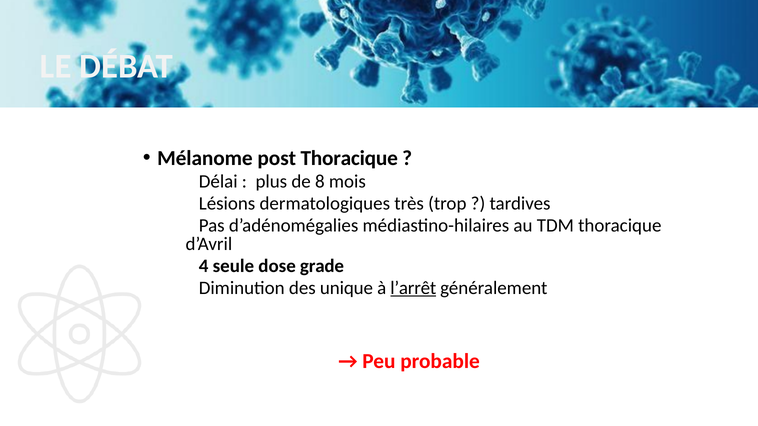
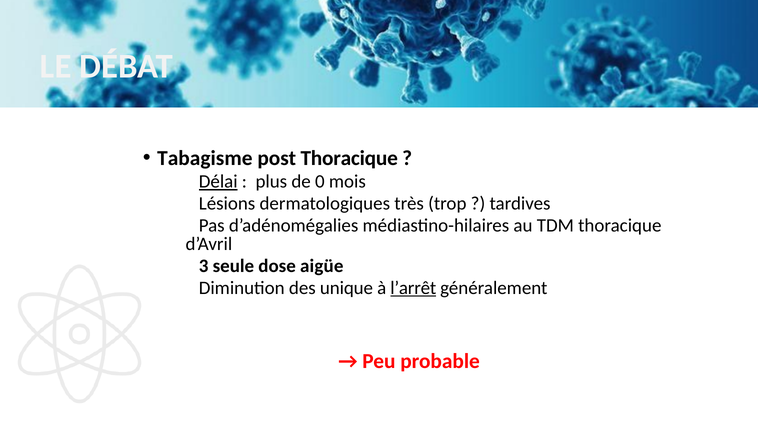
Mélanome: Mélanome -> Tabagisme
Délai underline: none -> present
8: 8 -> 0
4: 4 -> 3
grade: grade -> aigüe
